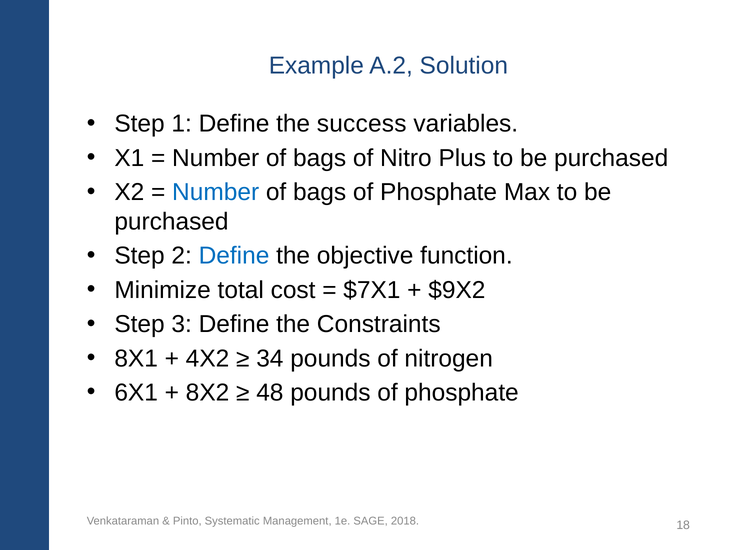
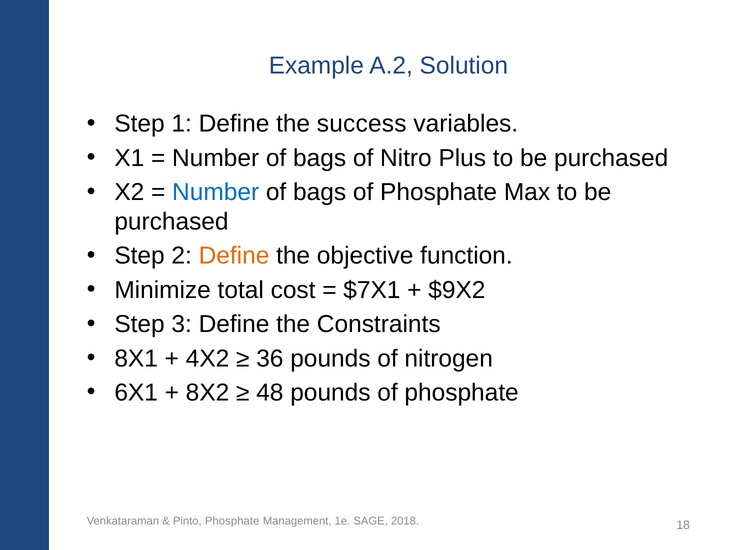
Define at (234, 256) colour: blue -> orange
34: 34 -> 36
Pinto Systematic: Systematic -> Phosphate
